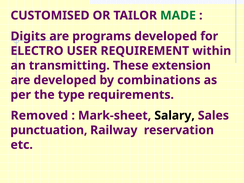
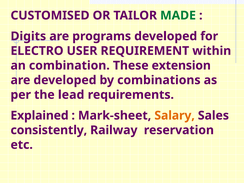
transmitting: transmitting -> combination
type: type -> lead
Removed: Removed -> Explained
Salary colour: black -> orange
punctuation: punctuation -> consistently
